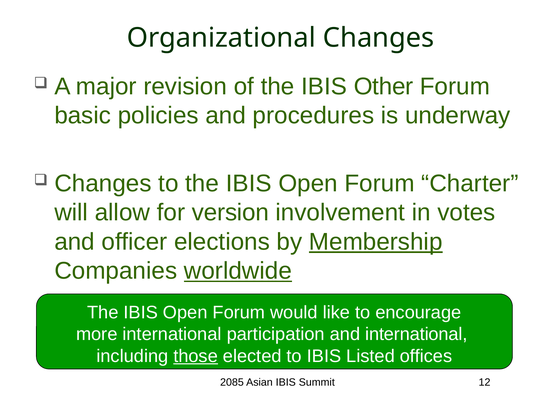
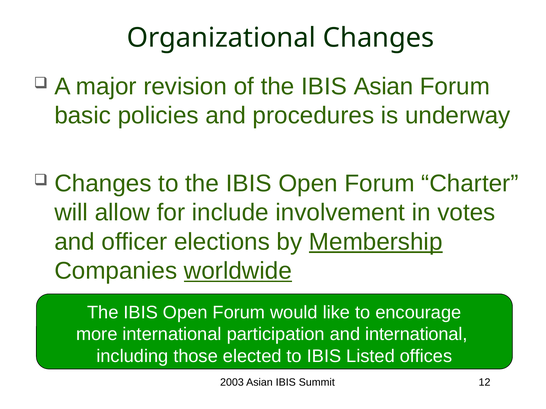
IBIS Other: Other -> Asian
version: version -> include
those underline: present -> none
2085: 2085 -> 2003
